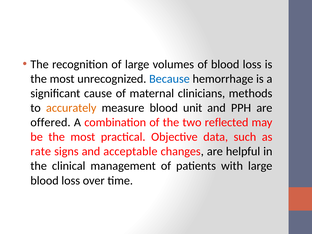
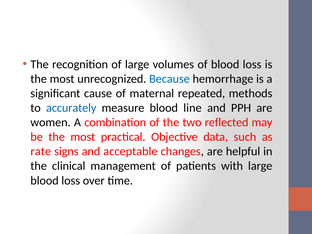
clinicians: clinicians -> repeated
accurately colour: orange -> blue
unit: unit -> line
offered: offered -> women
